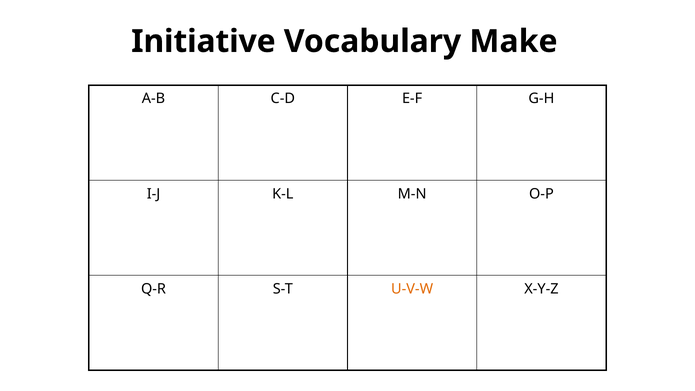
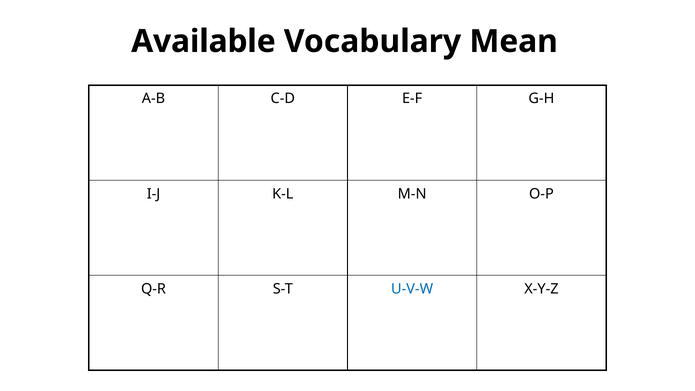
Initiative: Initiative -> Available
Make: Make -> Mean
U-V-W colour: orange -> blue
